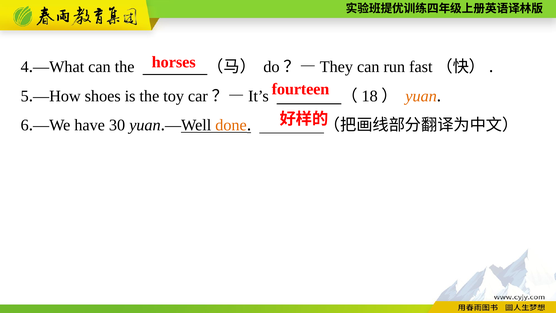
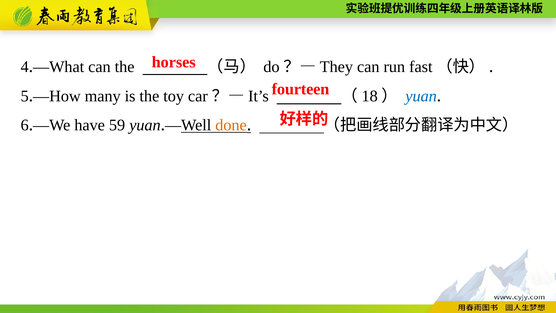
shoes: shoes -> many
yuan at (421, 96) colour: orange -> blue
30: 30 -> 59
